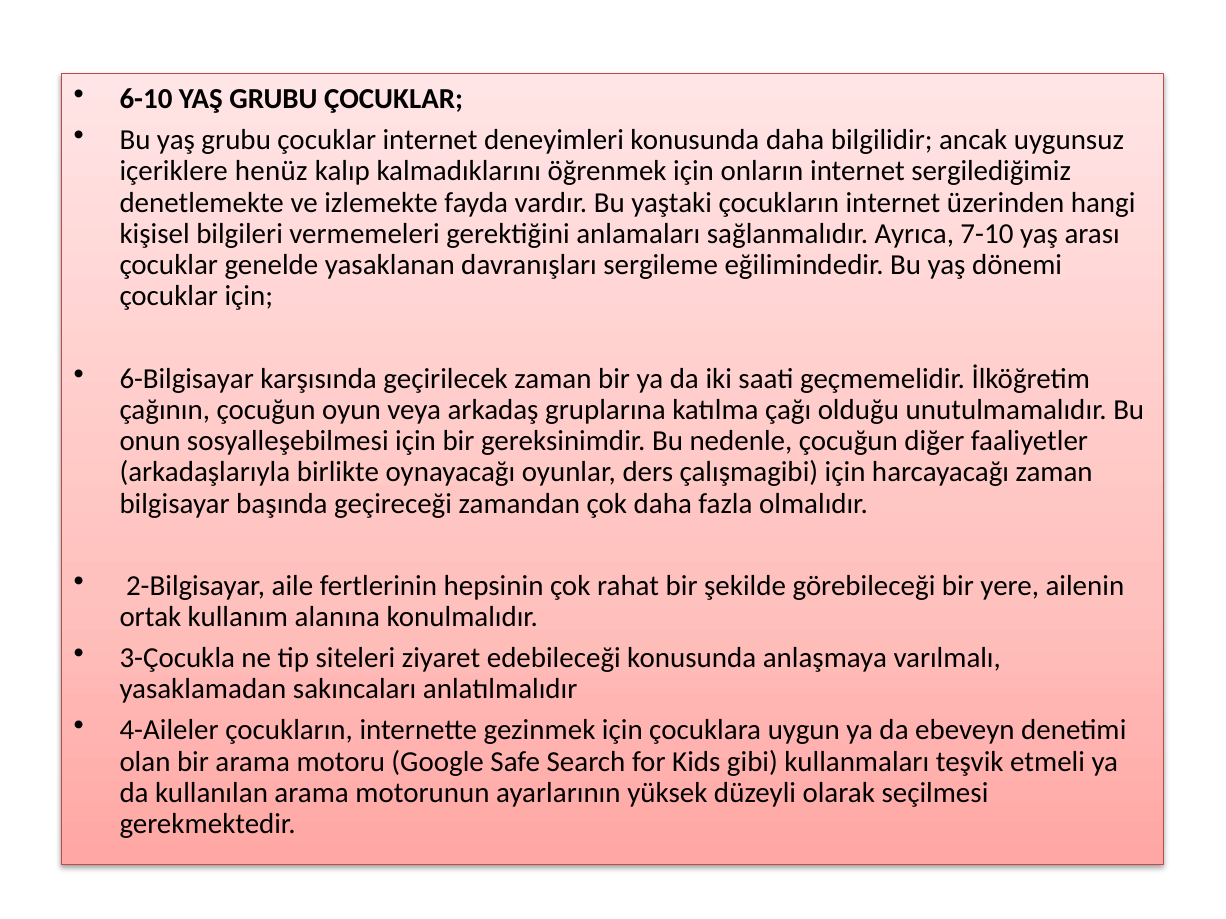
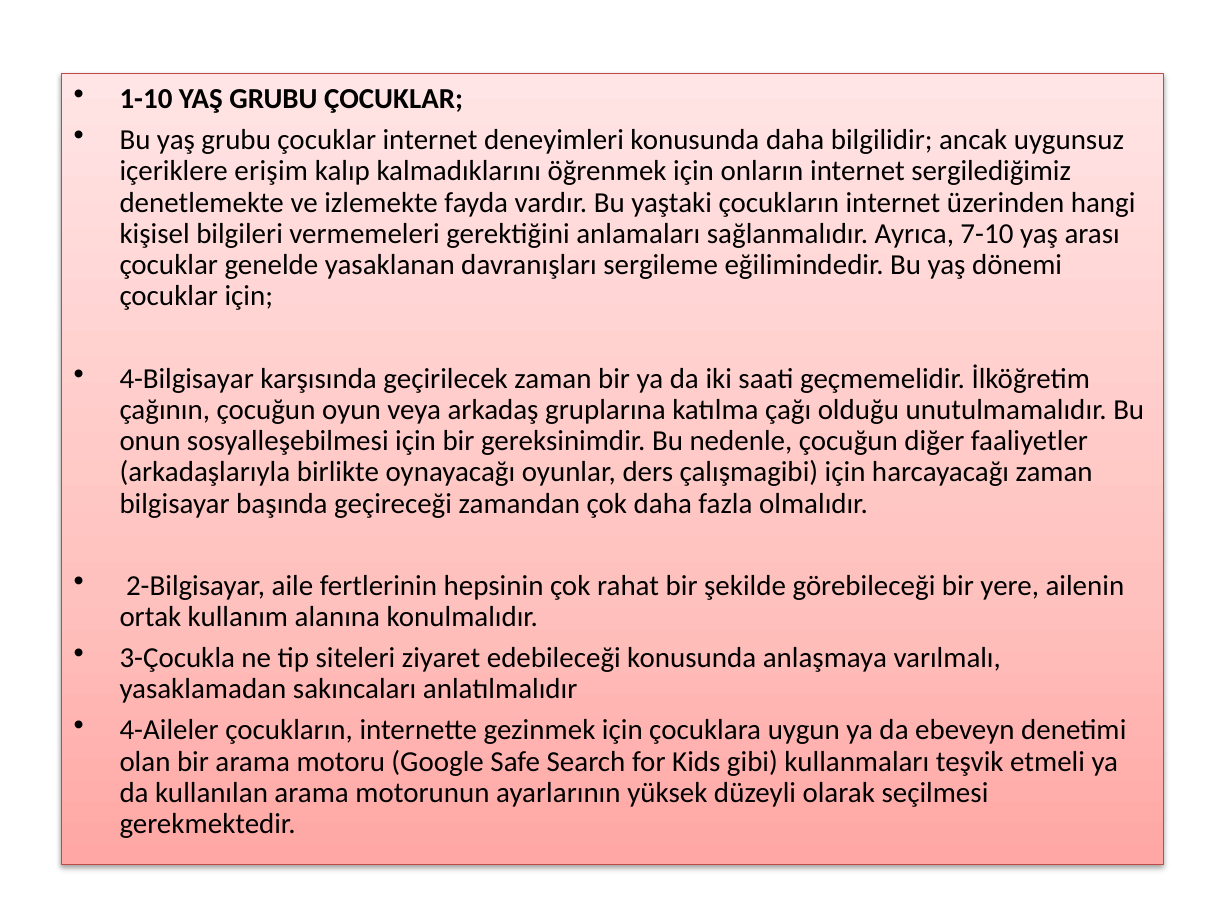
6-10: 6-10 -> 1-10
henüz: henüz -> erişim
6-Bilgisayar: 6-Bilgisayar -> 4-Bilgisayar
